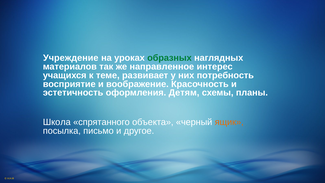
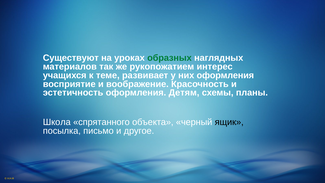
Учреждение: Учреждение -> Существуют
направленное: направленное -> рукопожатием
них потребность: потребность -> оформления
ящик colour: orange -> black
